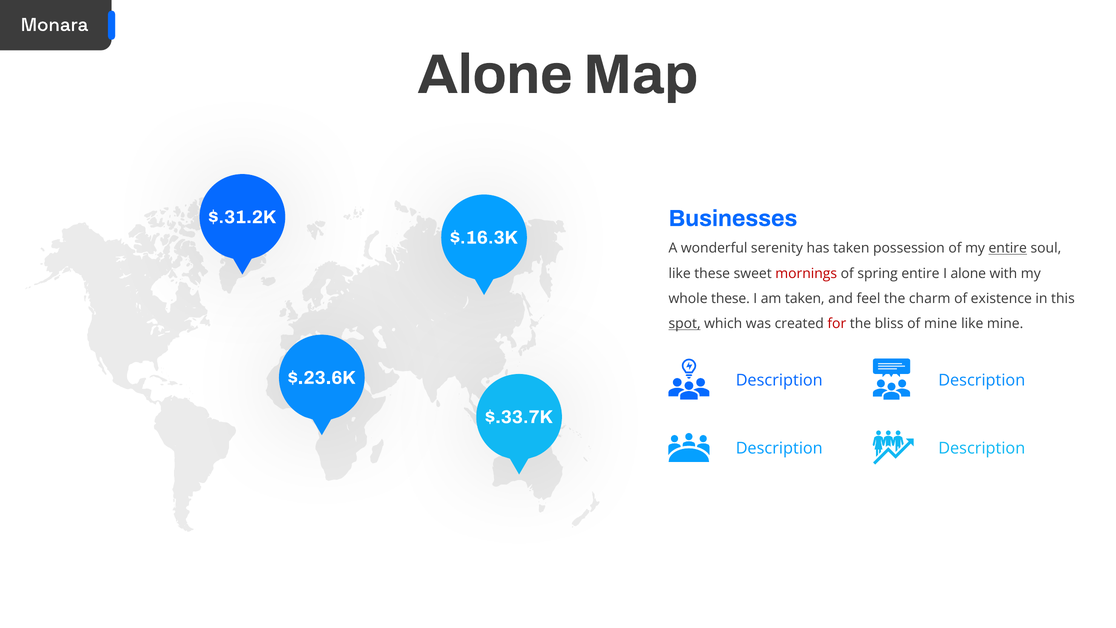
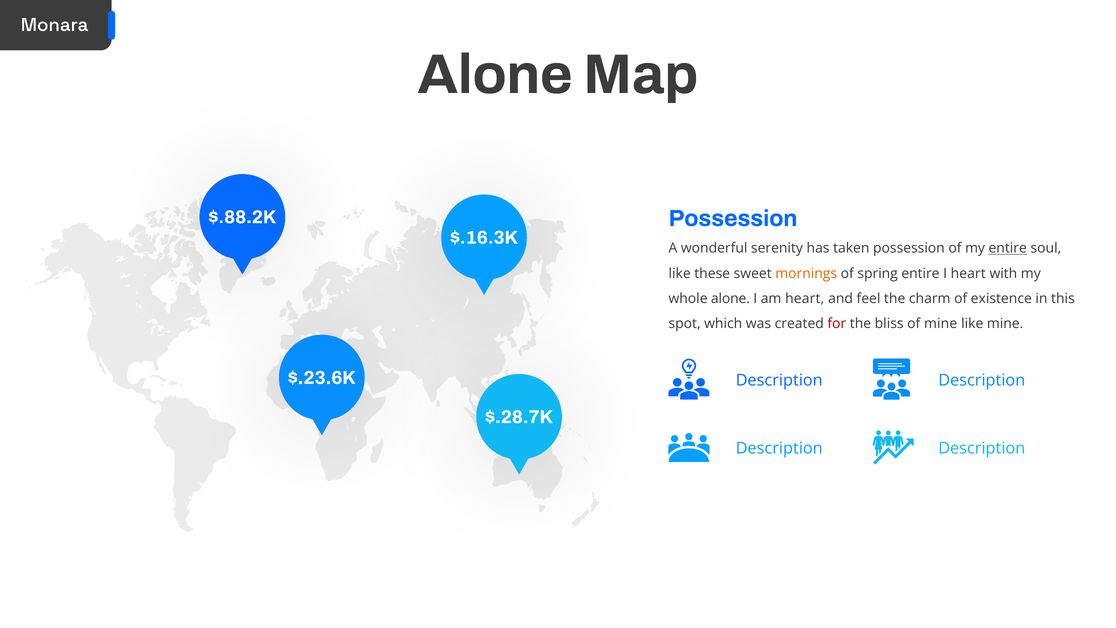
$.31.2K: $.31.2K -> $.88.2K
Businesses at (733, 218): Businesses -> Possession
mornings colour: red -> orange
I alone: alone -> heart
whole these: these -> alone
am taken: taken -> heart
spot underline: present -> none
$.33.7K: $.33.7K -> $.28.7K
